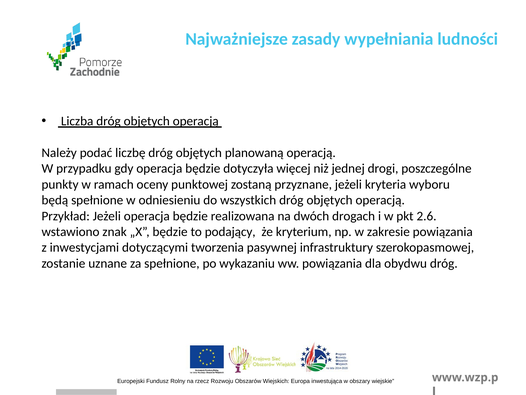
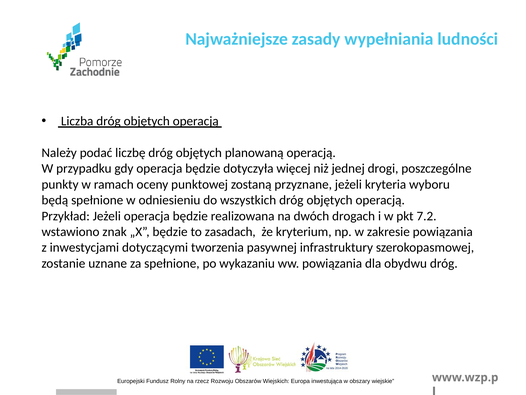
2.6: 2.6 -> 7.2
podający: podający -> zasadach
